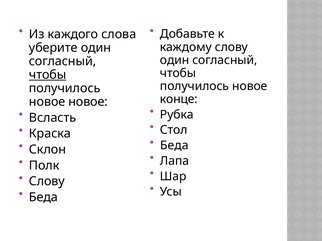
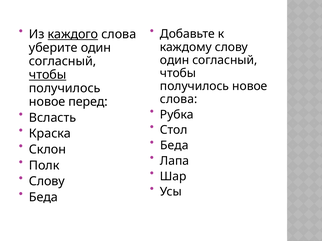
каждого underline: none -> present
конце at (179, 99): конце -> слова
новое новое: новое -> перед
